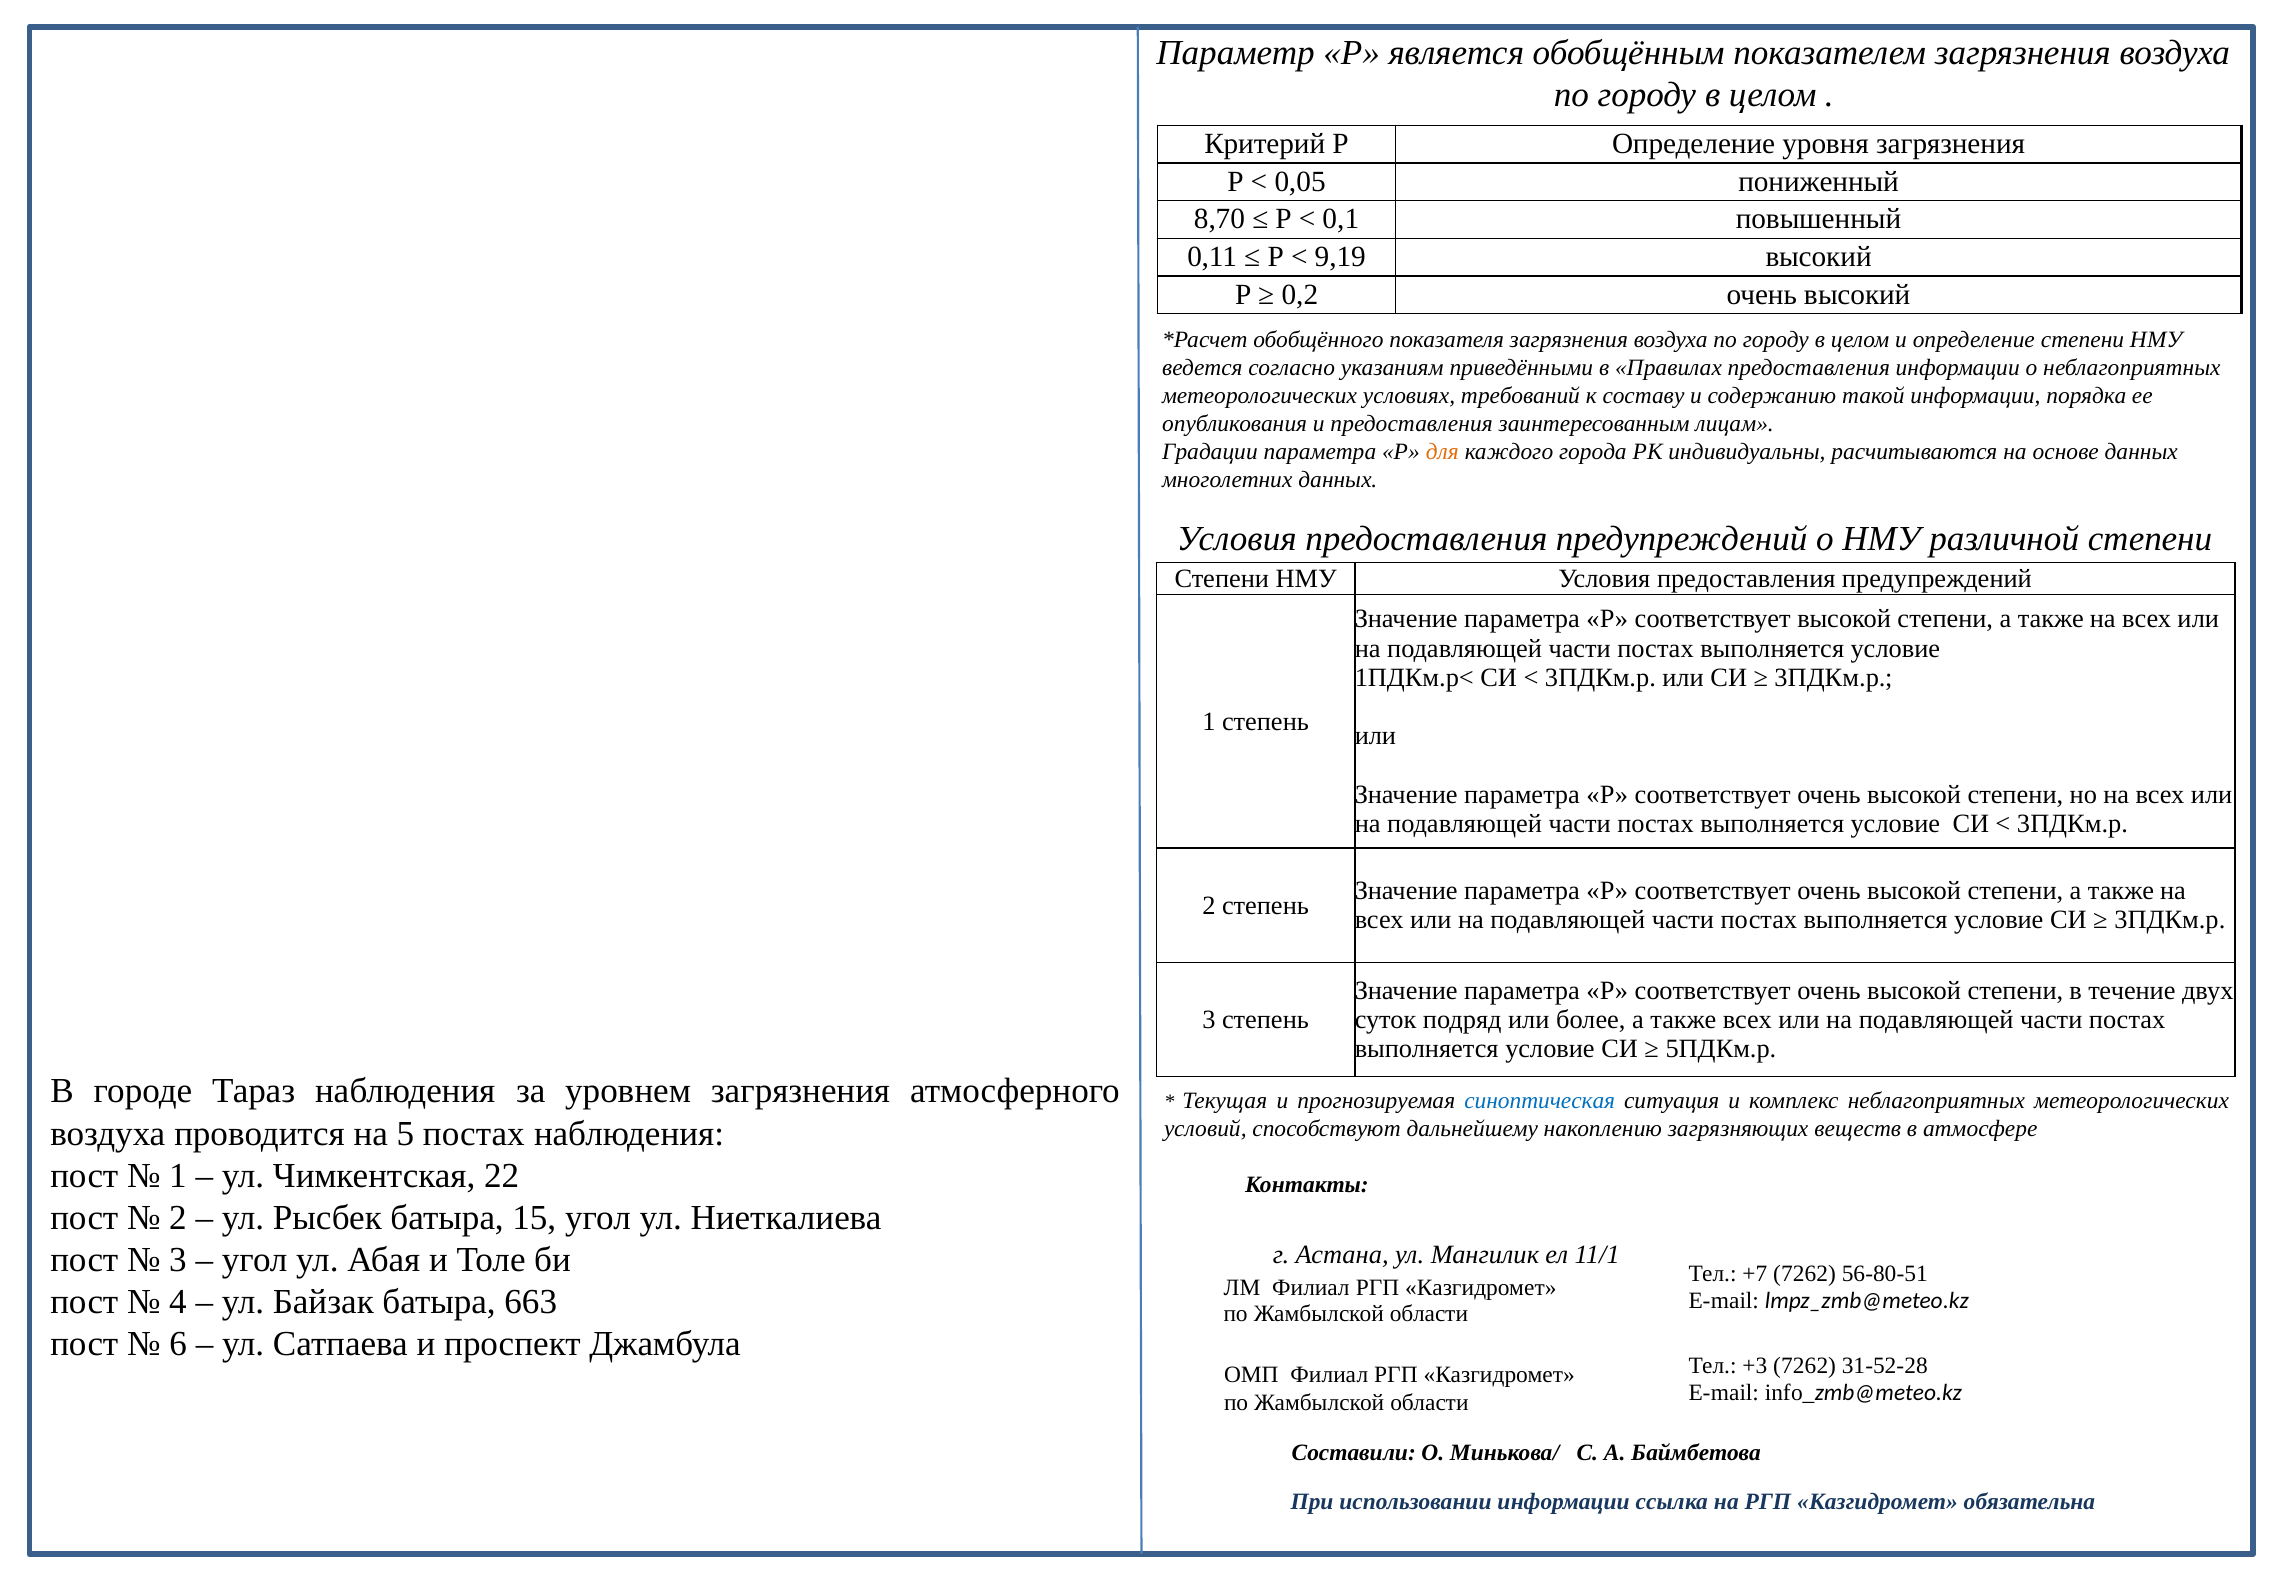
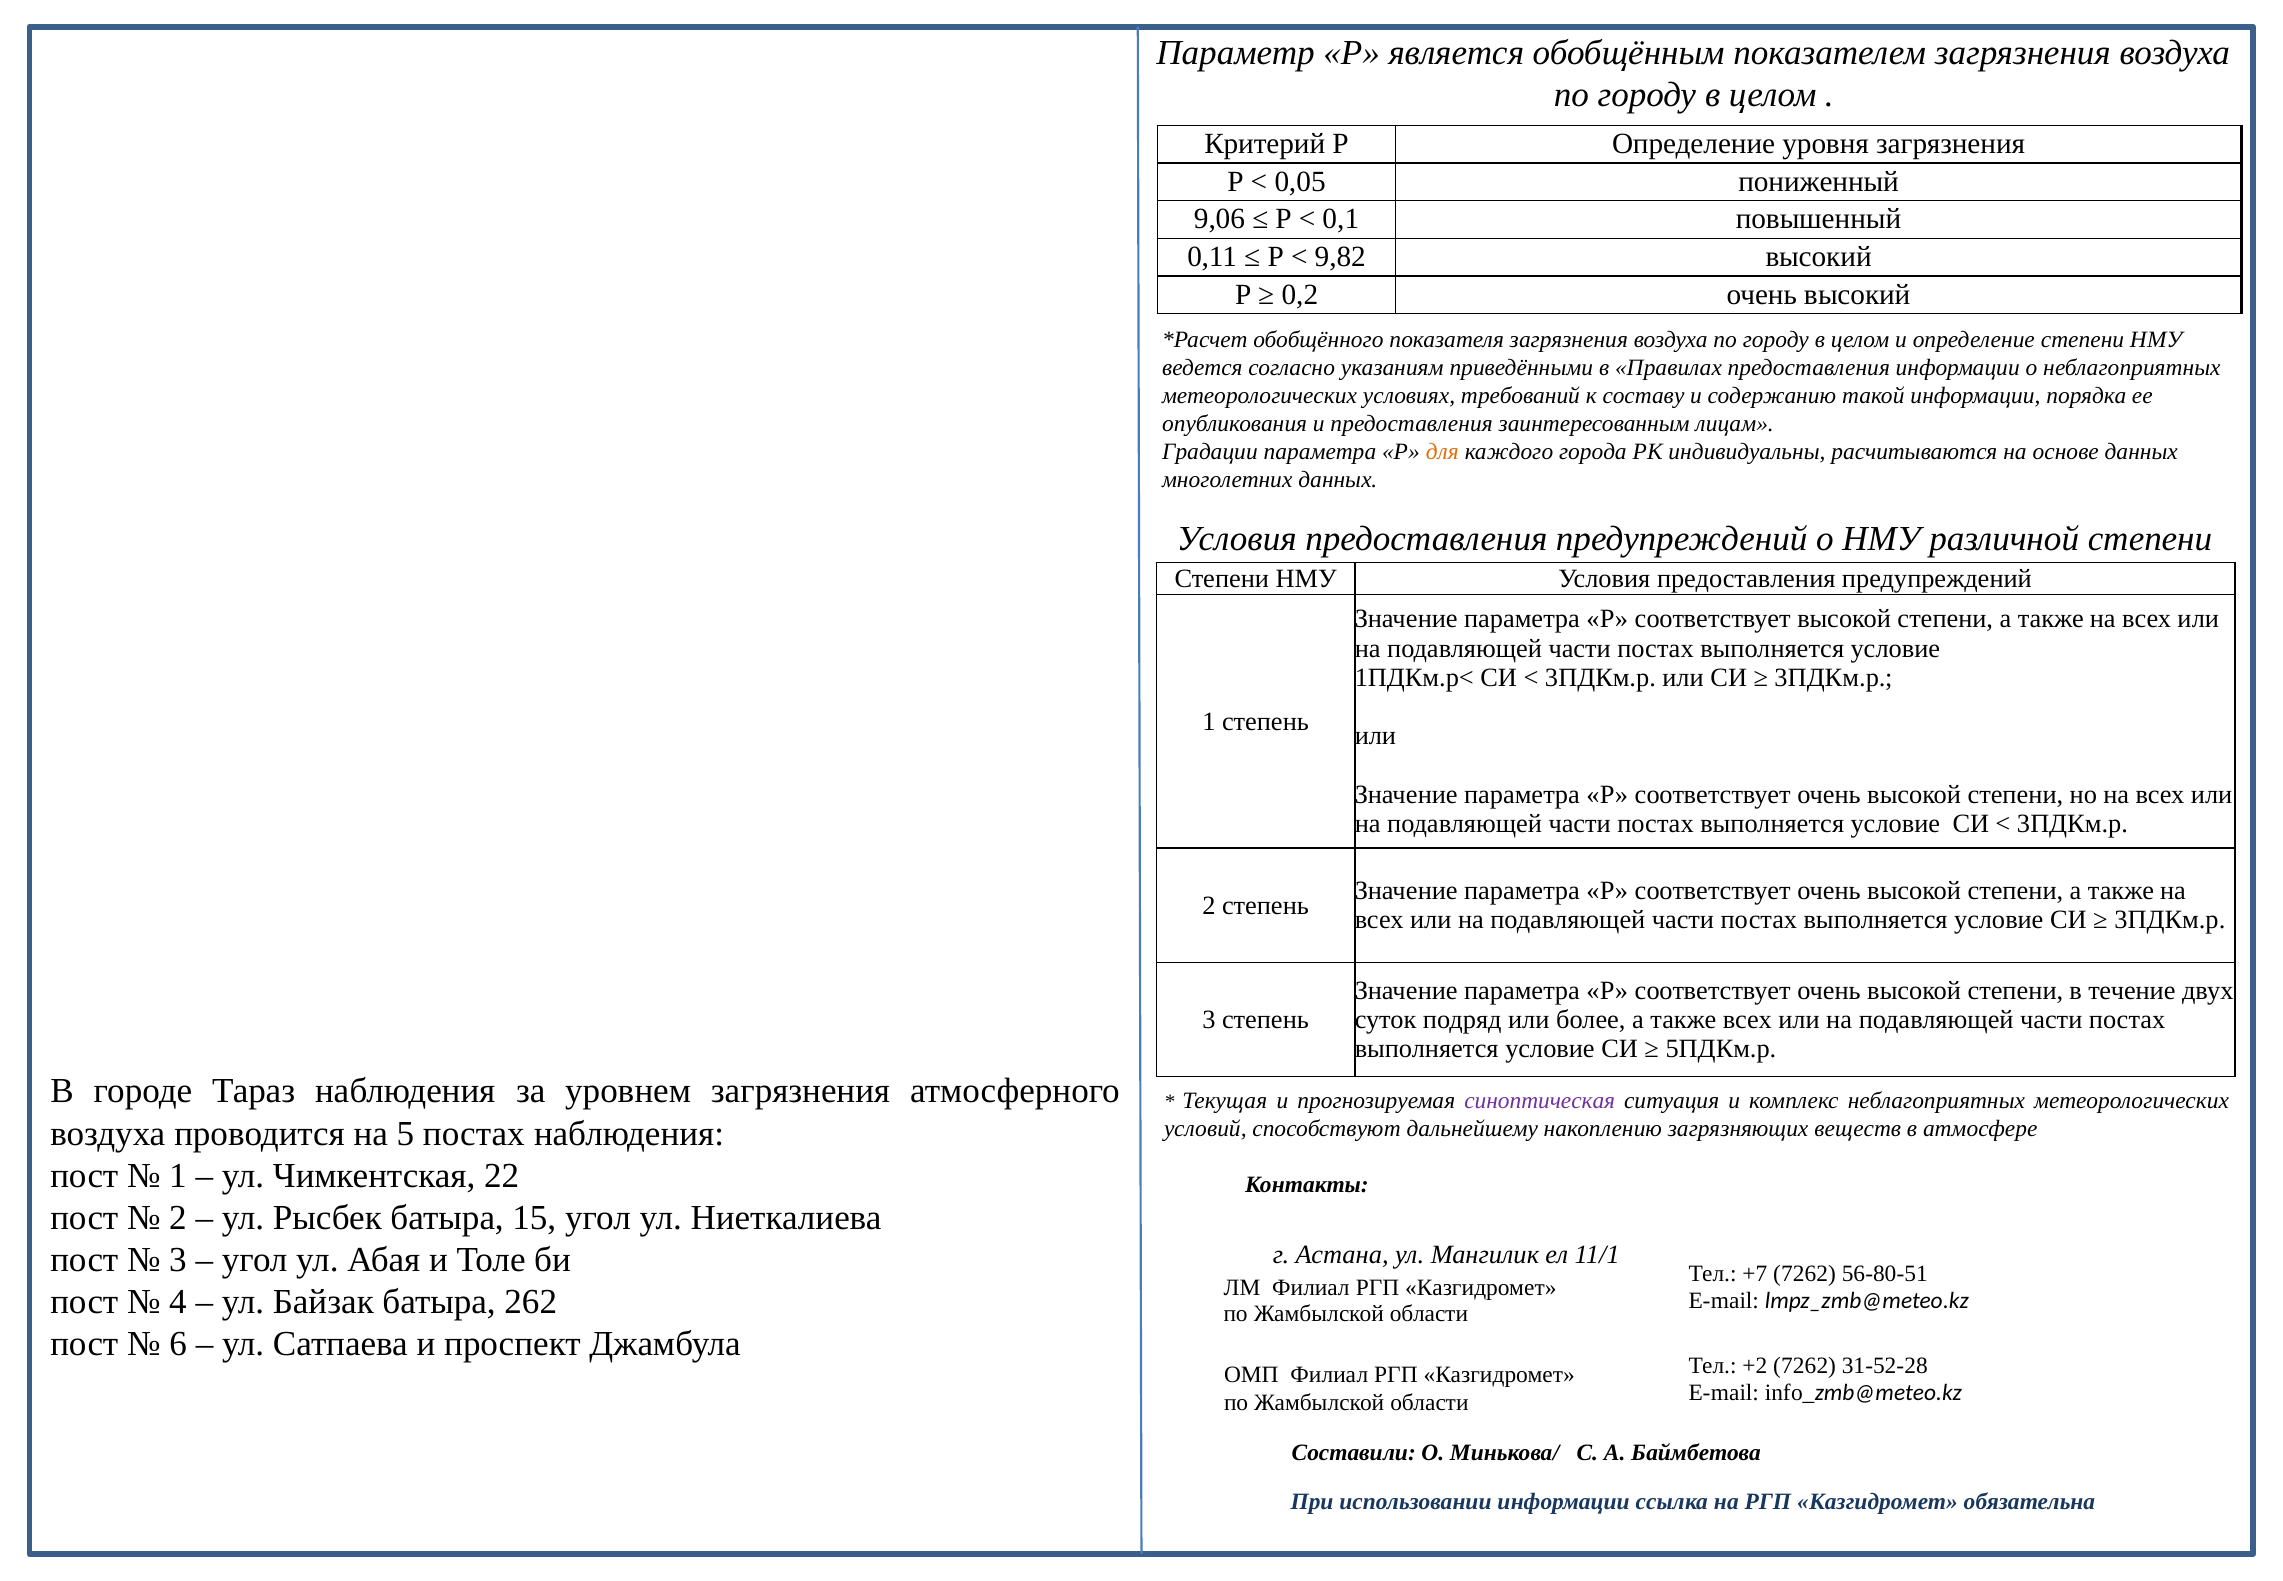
8,70: 8,70 -> 9,06
9,19: 9,19 -> 9,82
синоптическая colour: blue -> purple
663: 663 -> 262
+3: +3 -> +2
